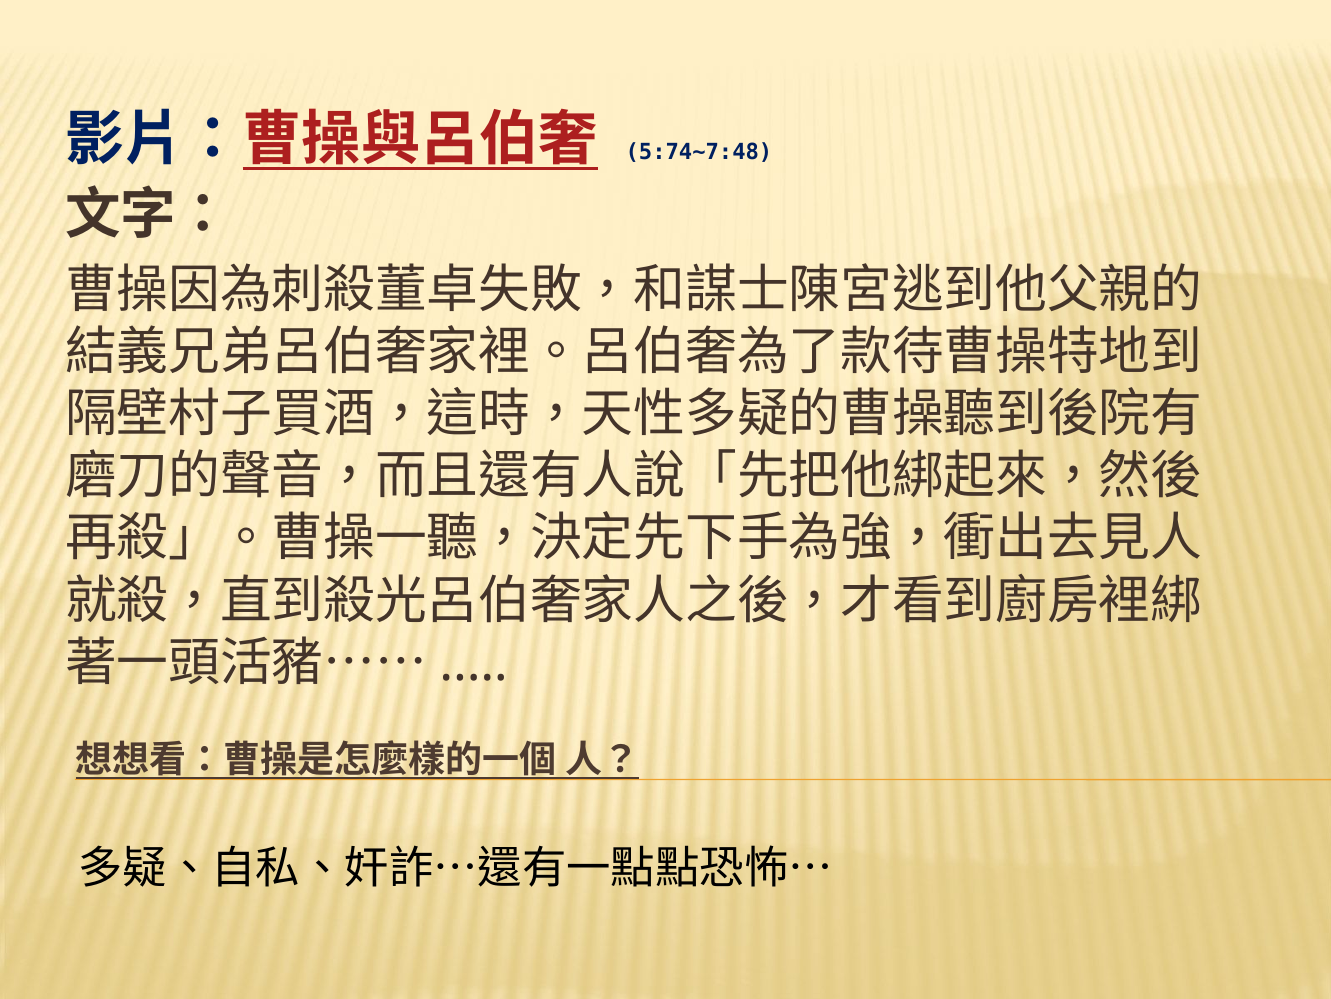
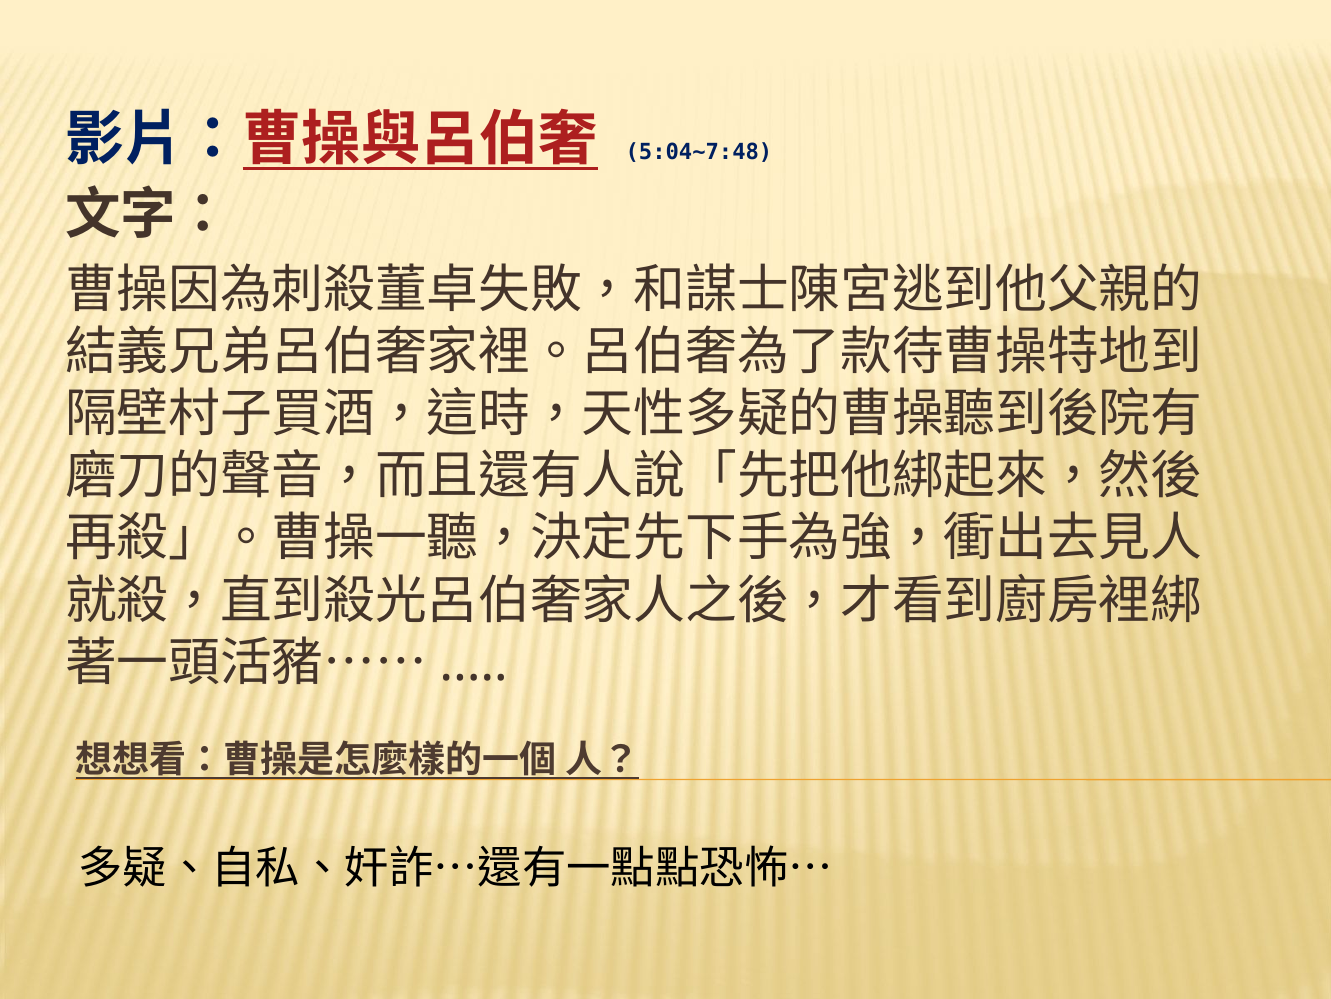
5:74~7:48: 5:74~7:48 -> 5:04~7:48
